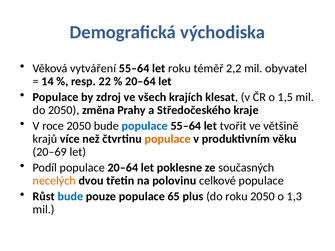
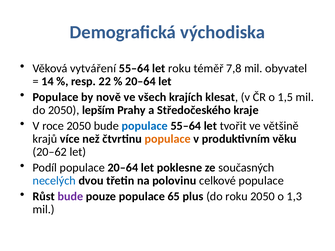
2,2: 2,2 -> 7,8
zdroj: zdroj -> nově
změna: změna -> lepším
20–69: 20–69 -> 20–62
necelých colour: orange -> blue
bude at (70, 197) colour: blue -> purple
